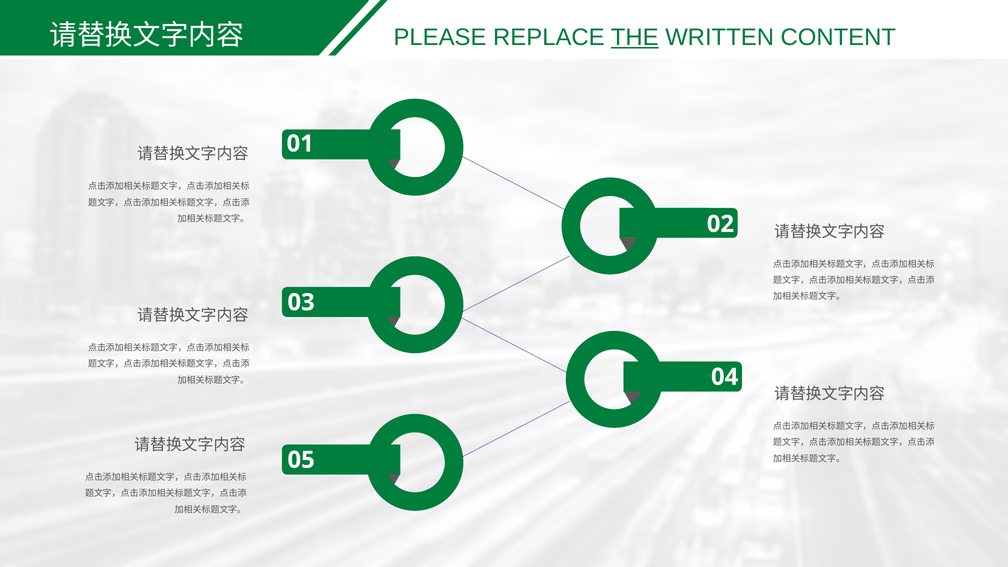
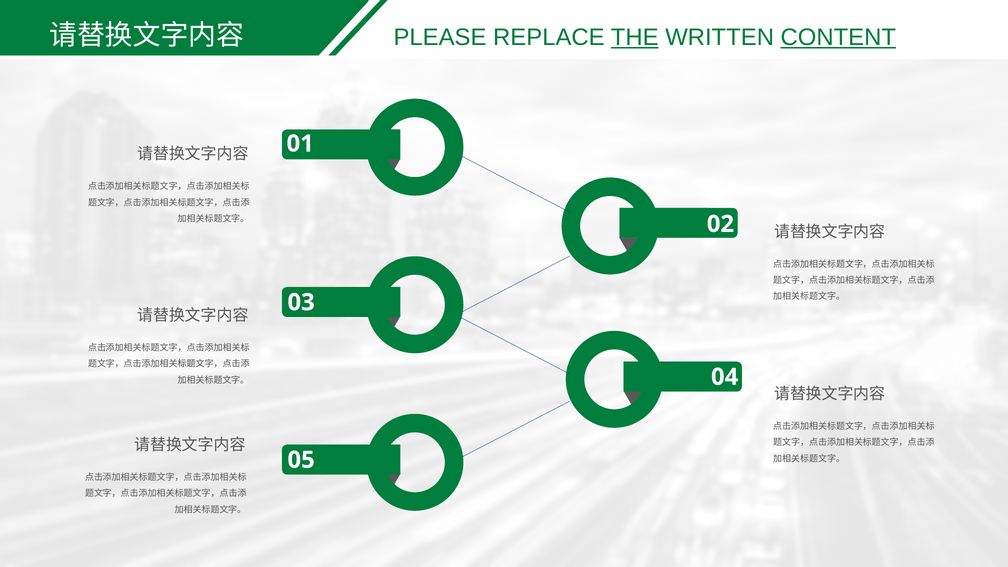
CONTENT underline: none -> present
